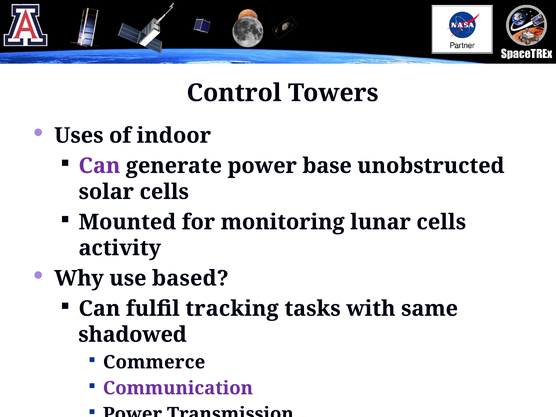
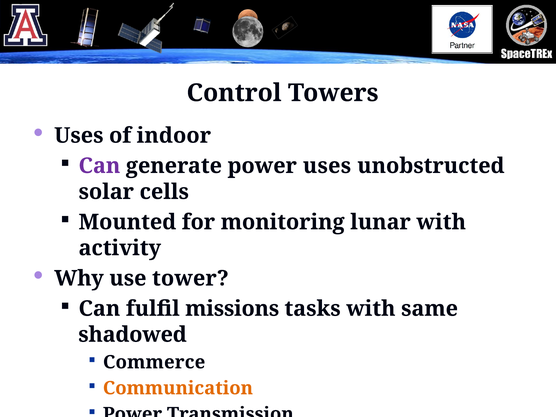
power base: base -> uses
lunar cells: cells -> with
based: based -> tower
tracking: tracking -> missions
Communication colour: purple -> orange
